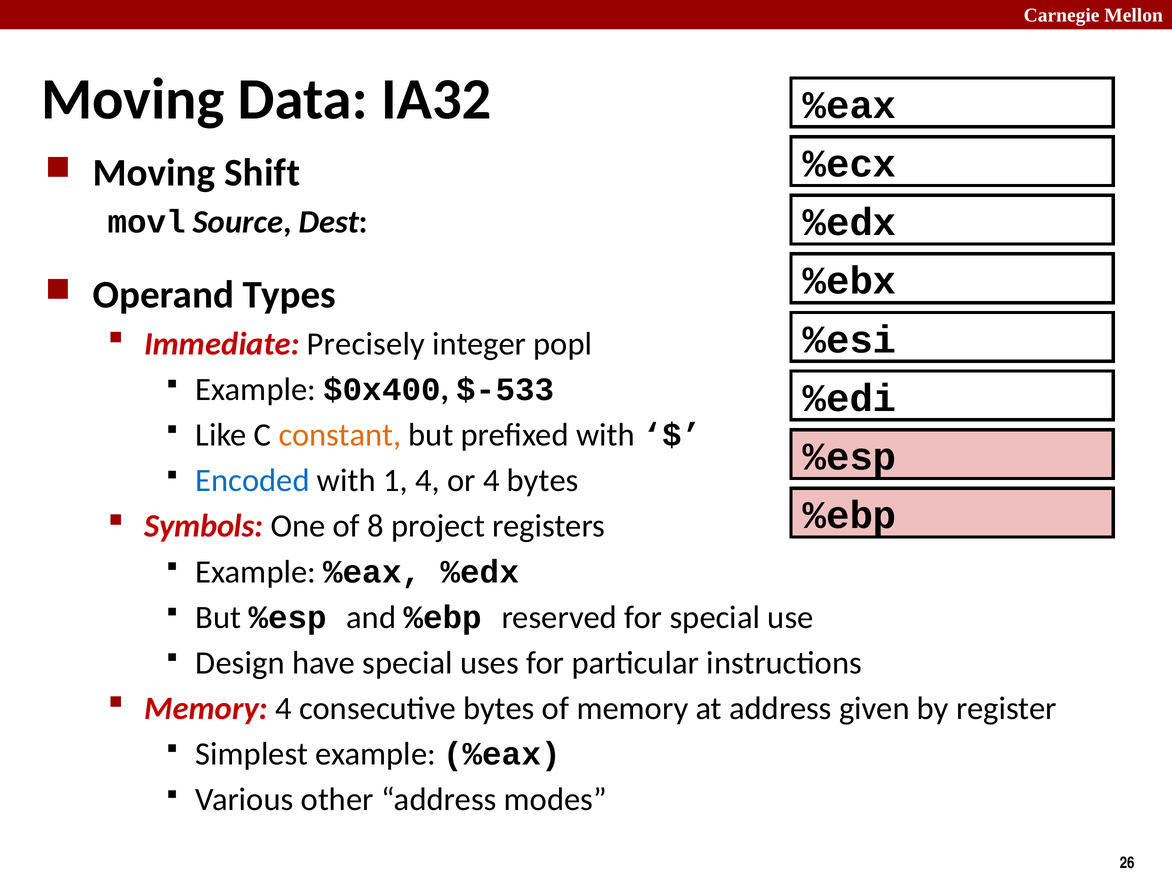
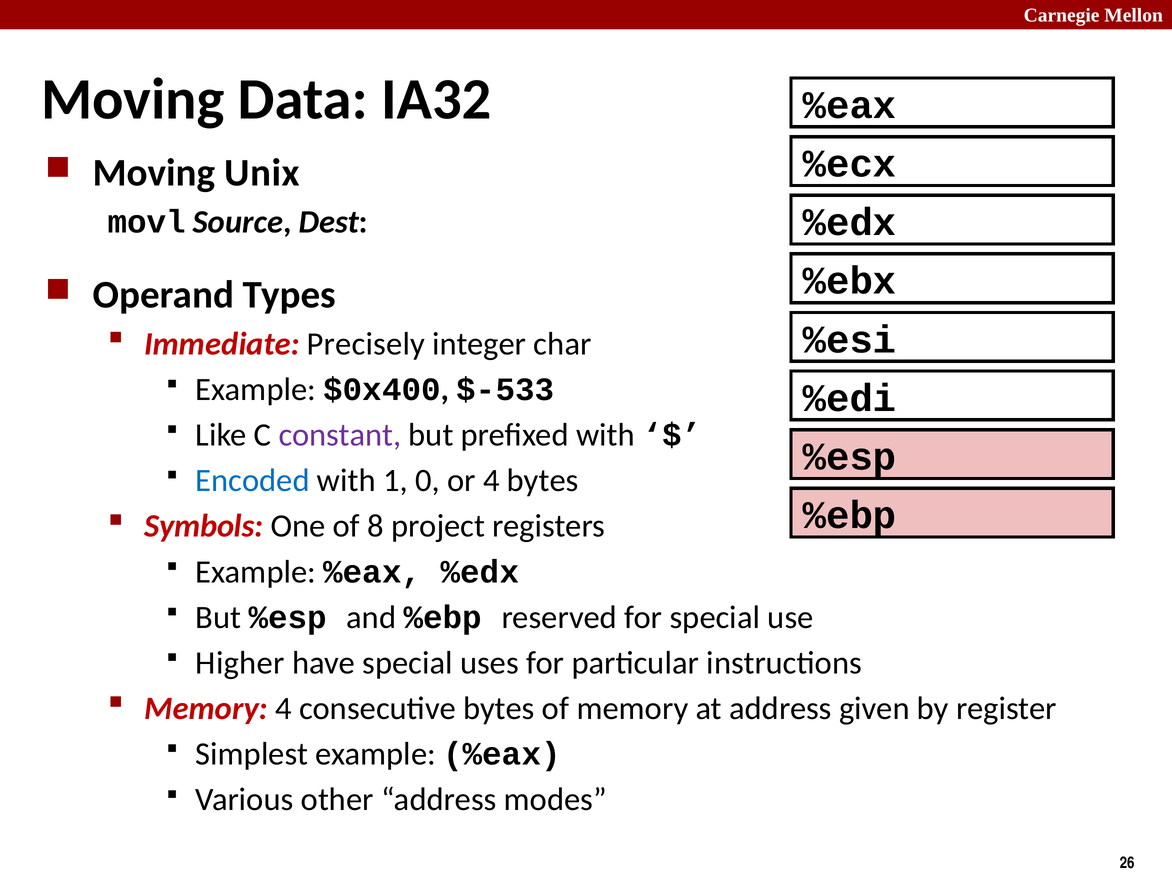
Shift: Shift -> Unix
popl: popl -> char
constant colour: orange -> purple
1 4: 4 -> 0
Design: Design -> Higher
